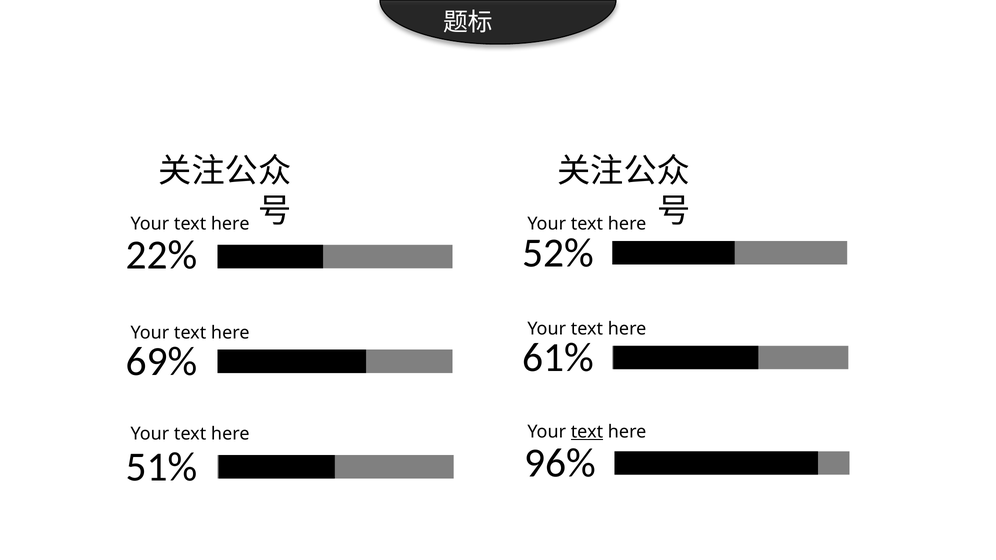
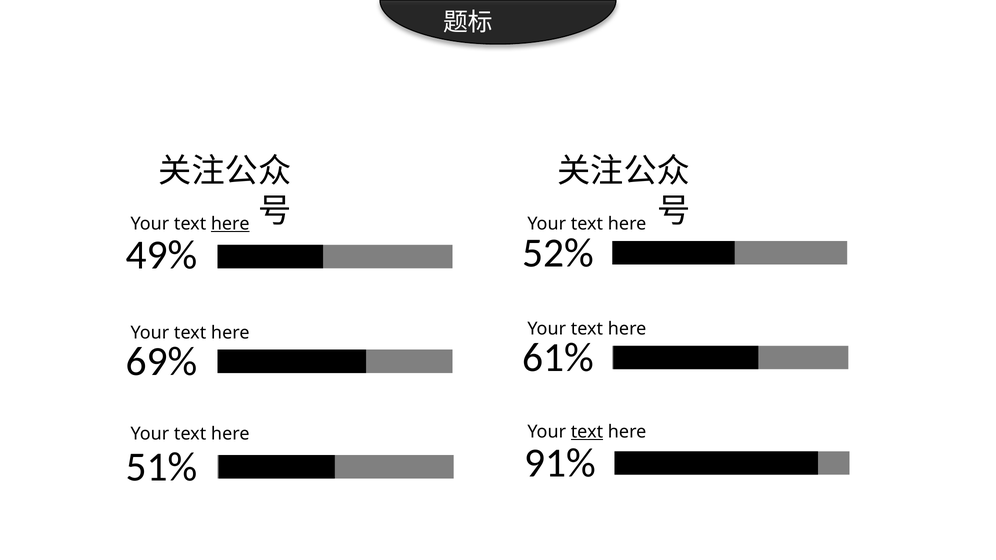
here at (230, 224) underline: none -> present
22%: 22% -> 49%
96%: 96% -> 91%
